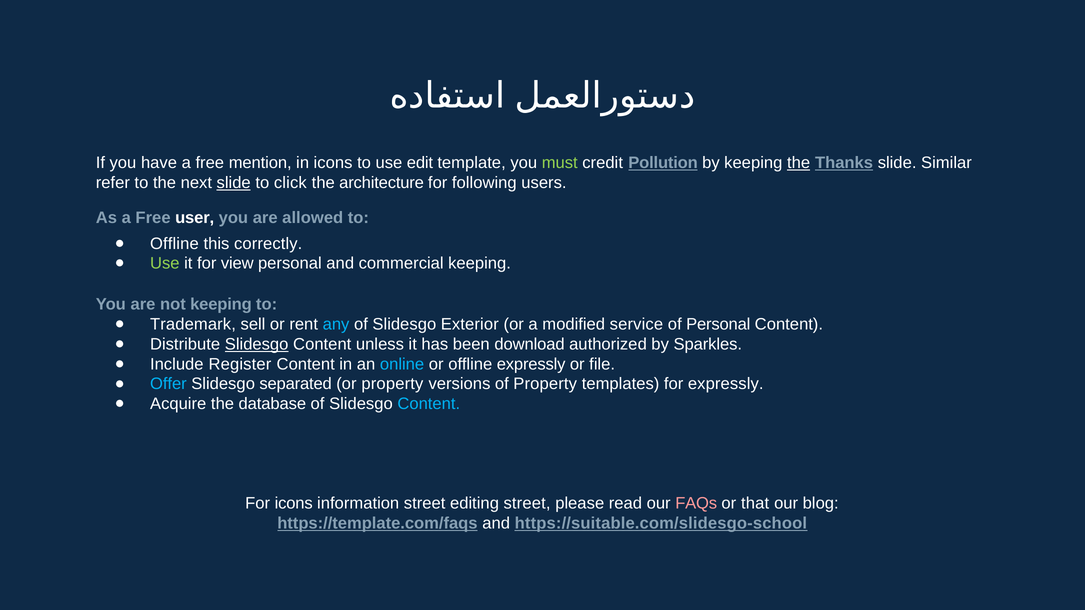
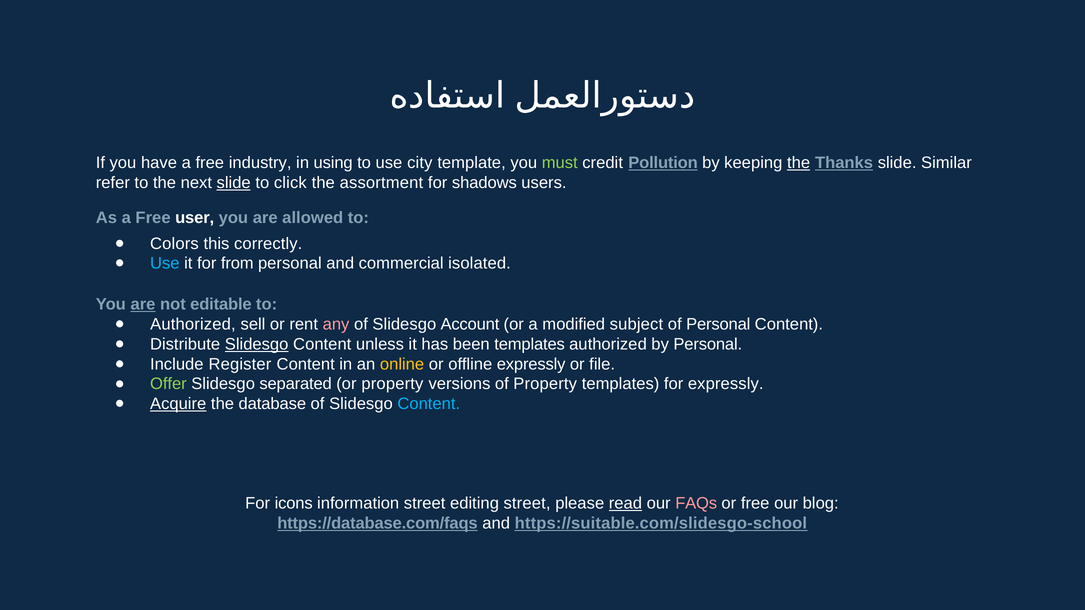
mention: mention -> industry
in icons: icons -> using
edit: edit -> city
architecture: architecture -> assortment
following: following -> shadows
Offline at (174, 244): Offline -> Colors
Use at (165, 264) colour: light green -> light blue
view: view -> from
commercial keeping: keeping -> isolated
are at (143, 305) underline: none -> present
not keeping: keeping -> editable
Trademark at (193, 325): Trademark -> Authorized
any colour: light blue -> pink
Exterior: Exterior -> Account
service: service -> subject
been download: download -> templates
by Sparkles: Sparkles -> Personal
online colour: light blue -> yellow
Offer colour: light blue -> light green
Acquire underline: none -> present
read underline: none -> present
or that: that -> free
https://template.com/faqs: https://template.com/faqs -> https://database.com/faqs
